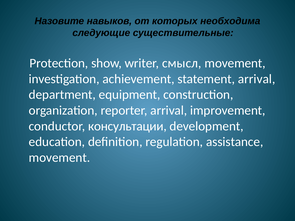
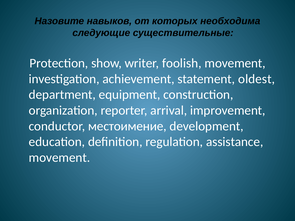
смысл: смысл -> foolish
statement arrival: arrival -> oldest
консультации: консультации -> местоимение
